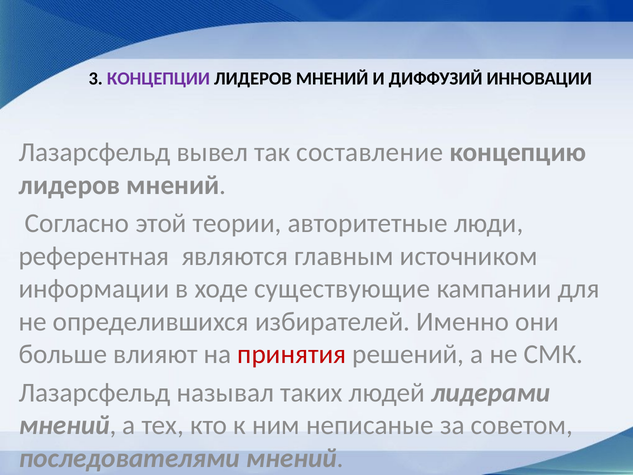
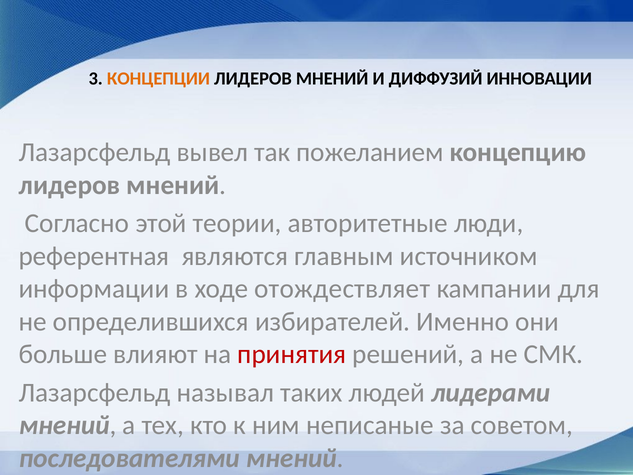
КОНЦЕПЦИИ colour: purple -> orange
составление: составление -> пожеланием
существующие: существующие -> отождествляет
